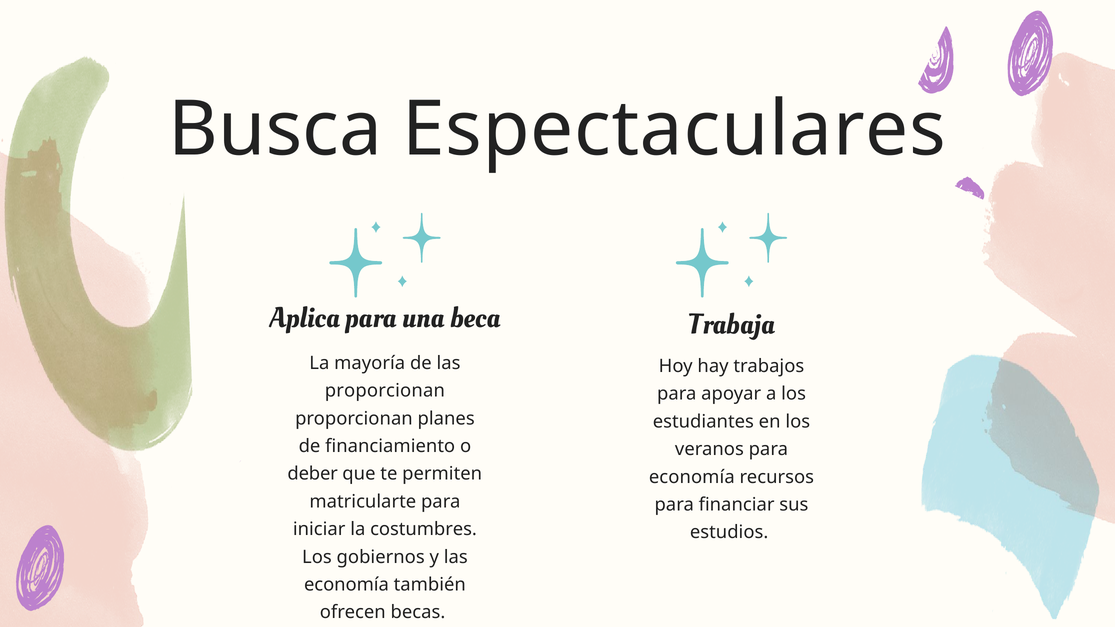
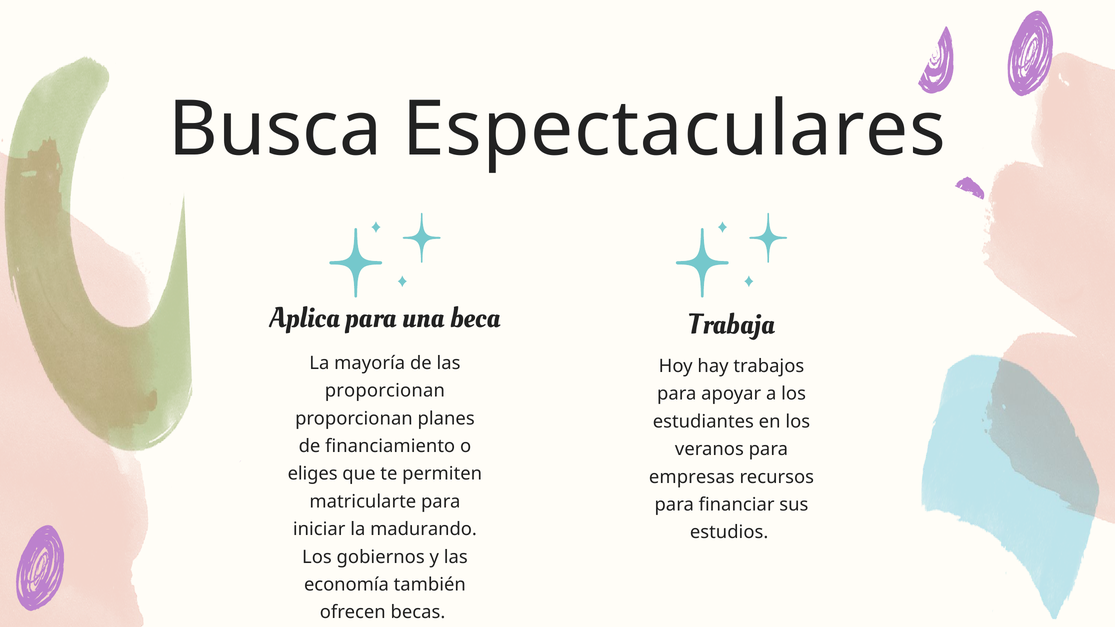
deber: deber -> eliges
economía at (692, 477): economía -> empresas
costumbres: costumbres -> madurando
